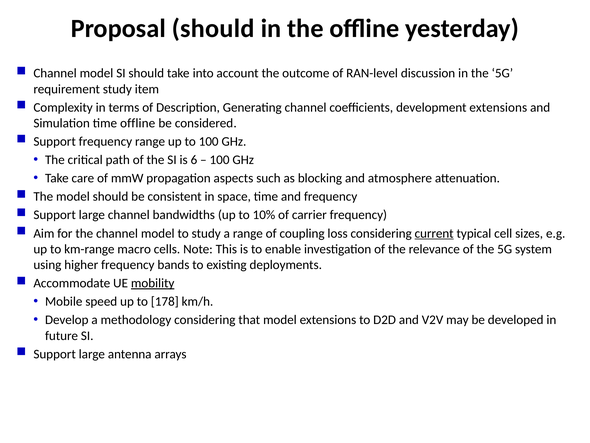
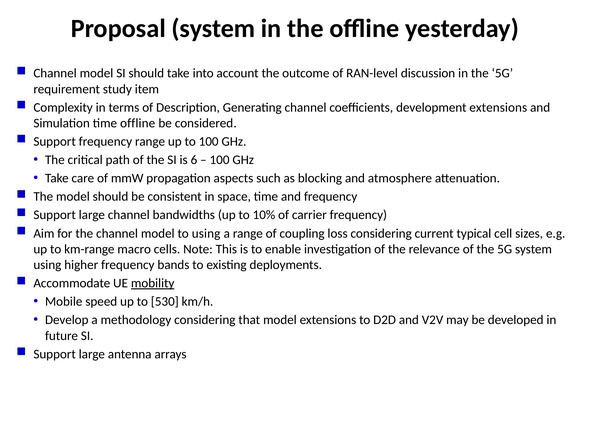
Proposal should: should -> system
to study: study -> using
current underline: present -> none
178: 178 -> 530
